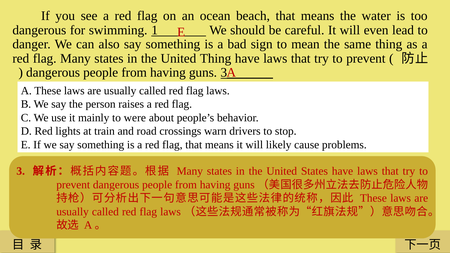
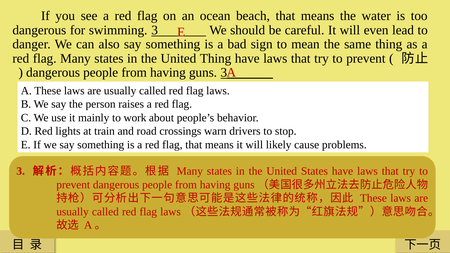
swimming 1: 1 -> 3
were: were -> work
